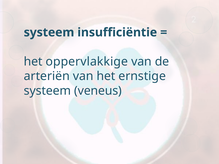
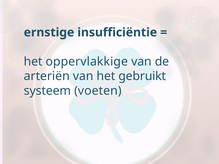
systeem at (49, 32): systeem -> ernstige
ernstige: ernstige -> gebruikt
veneus: veneus -> voeten
